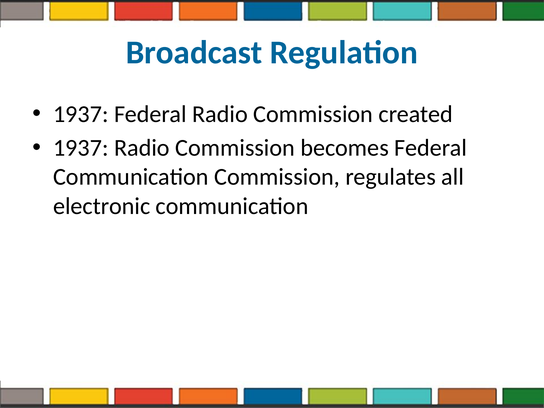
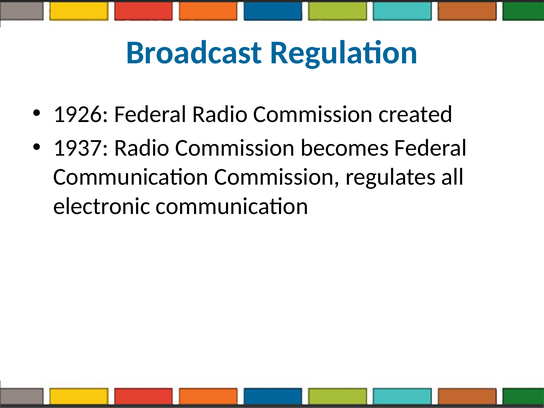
1937 at (81, 114): 1937 -> 1926
